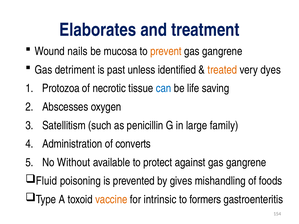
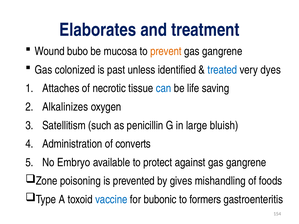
nails: nails -> bubo
detriment: detriment -> colonized
treated colour: orange -> blue
Protozoa: Protozoa -> Attaches
Abscesses: Abscesses -> Alkalinizes
family: family -> bluish
Without: Without -> Embryo
Fluid: Fluid -> Zone
vaccine colour: orange -> blue
intrinsic: intrinsic -> bubonic
